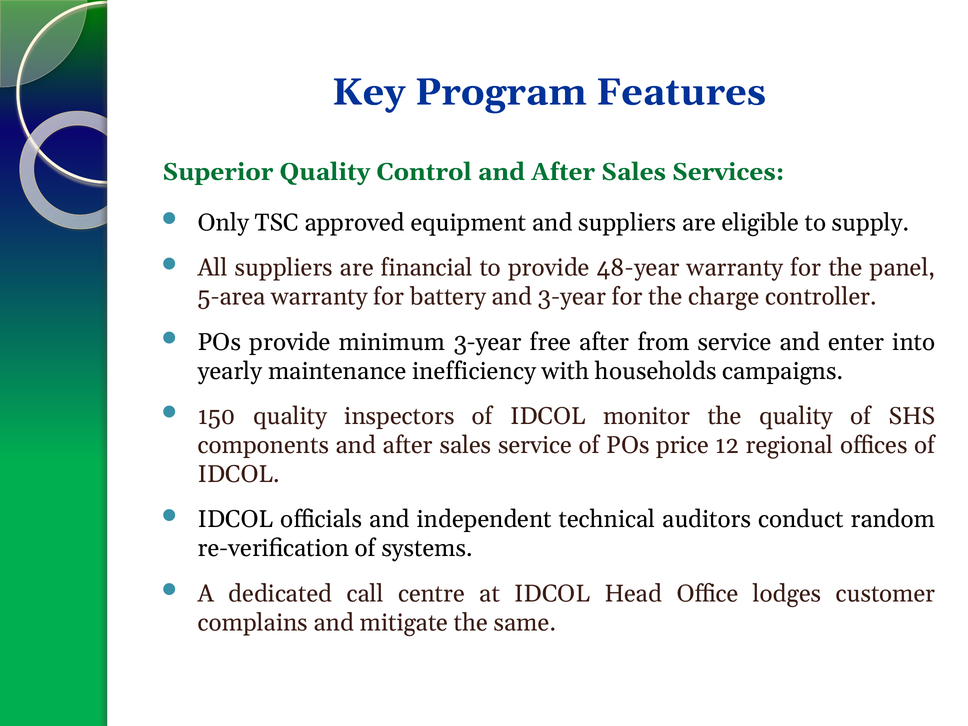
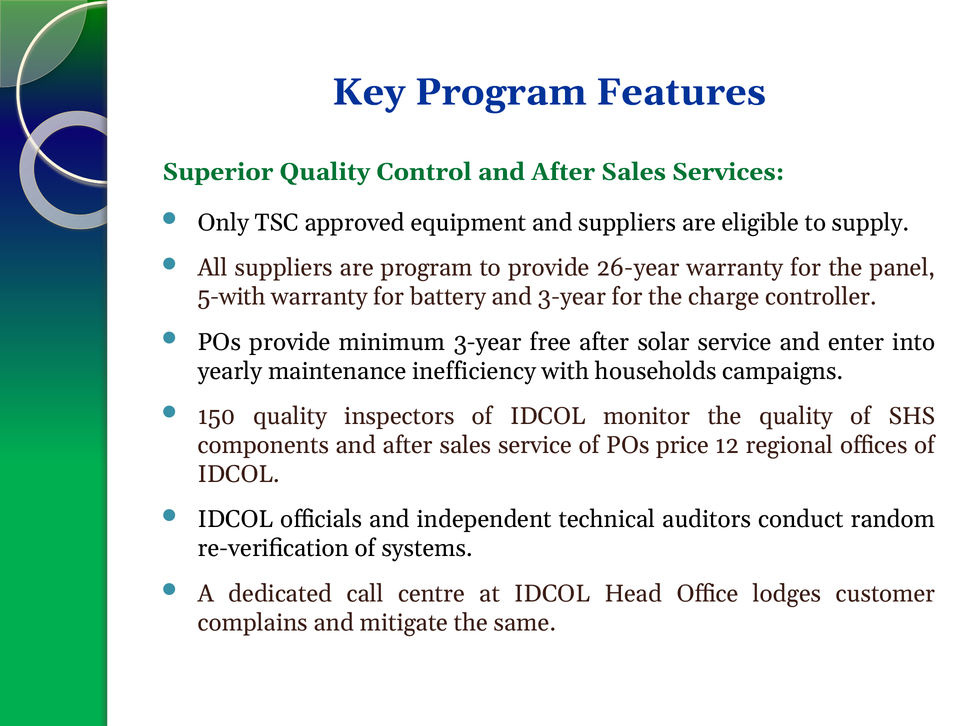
are financial: financial -> program
48-year: 48-year -> 26-year
5-area: 5-area -> 5-with
from: from -> solar
